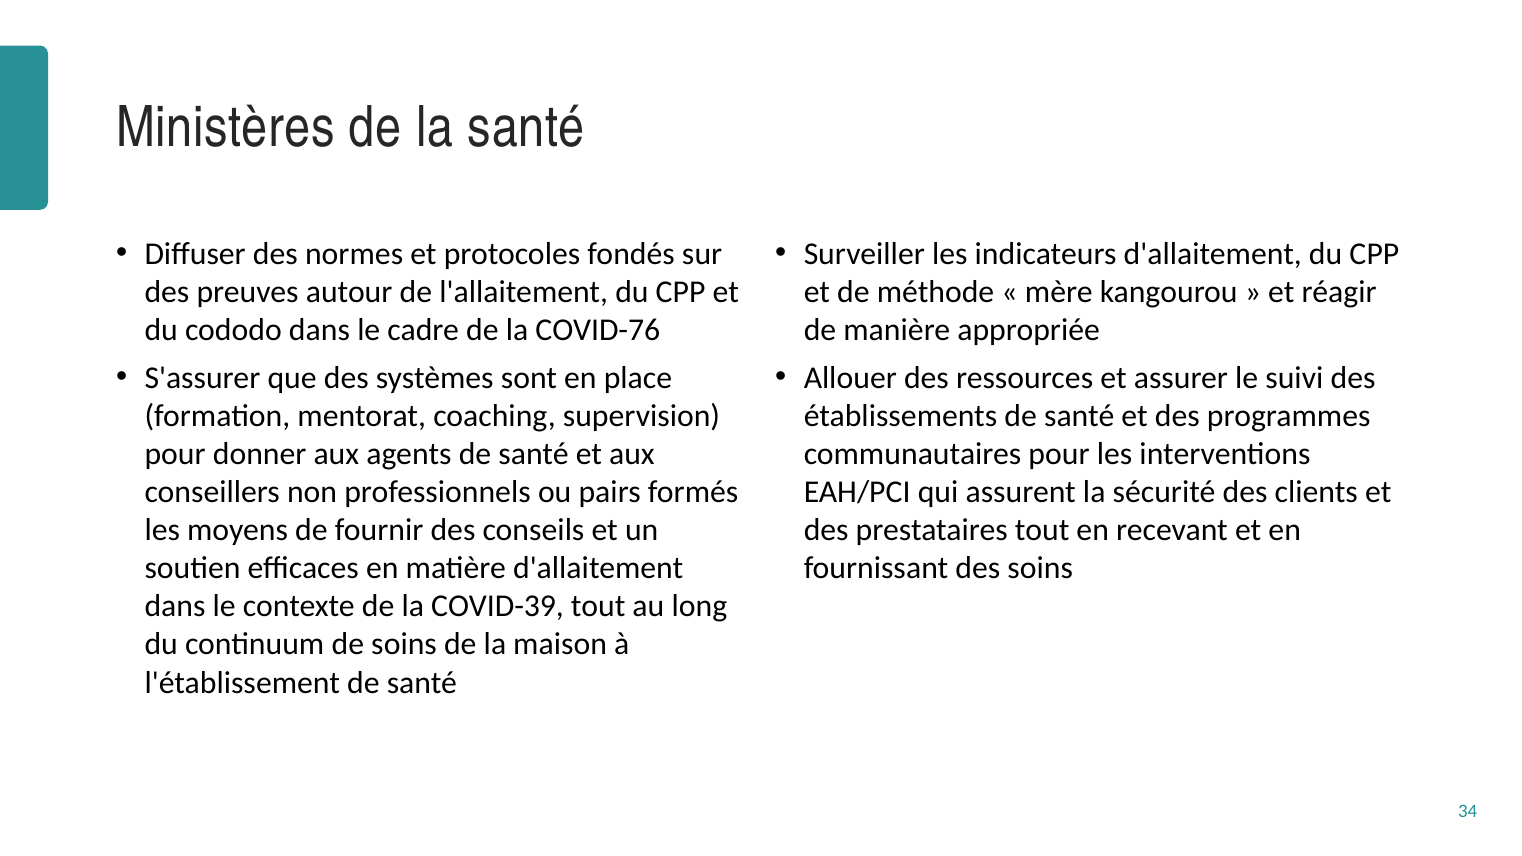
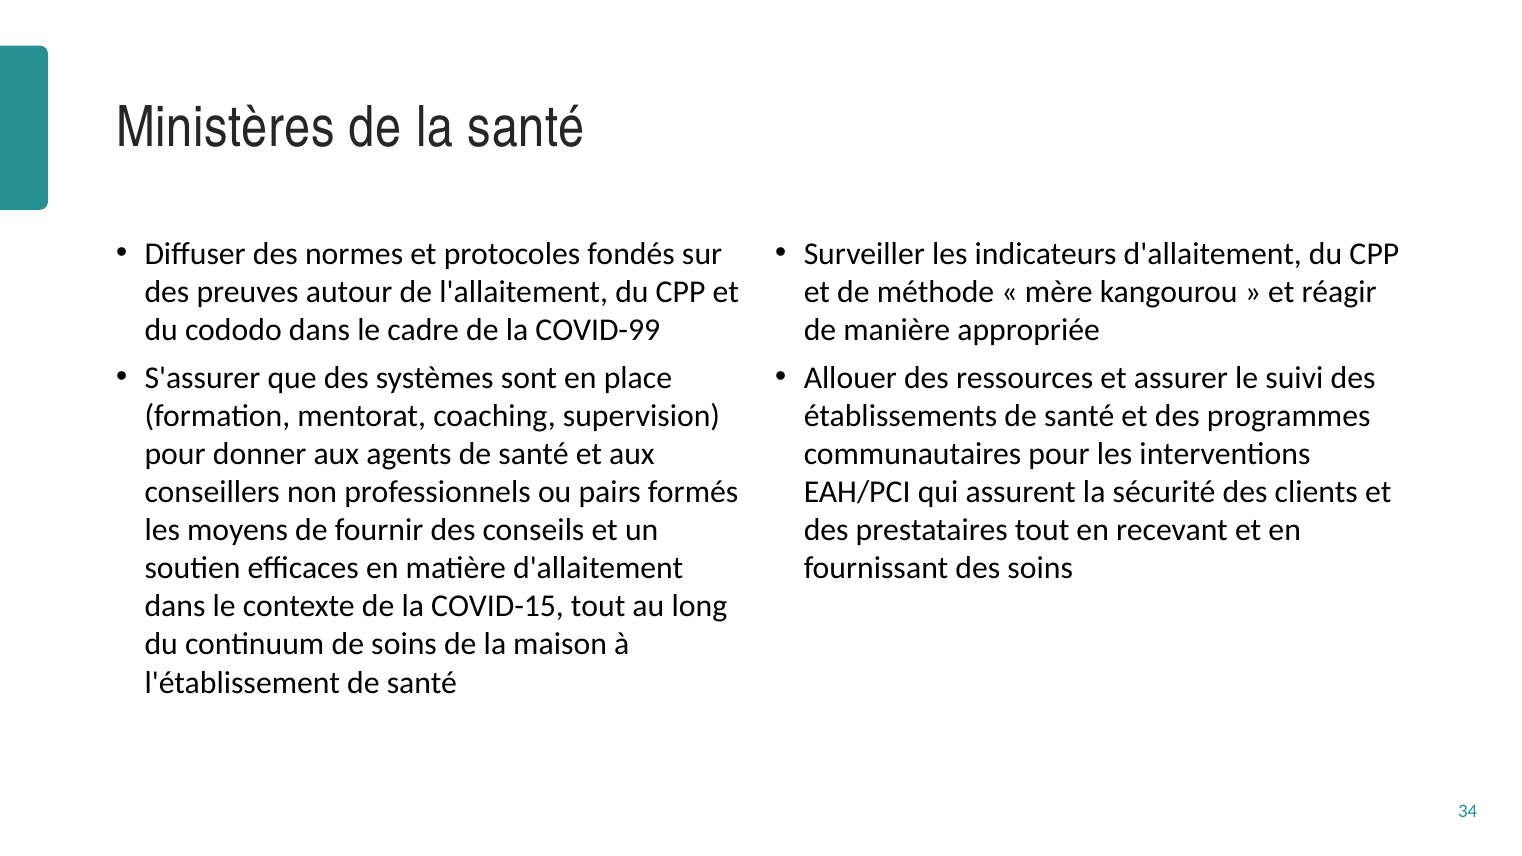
COVID-76: COVID-76 -> COVID-99
COVID-39: COVID-39 -> COVID-15
